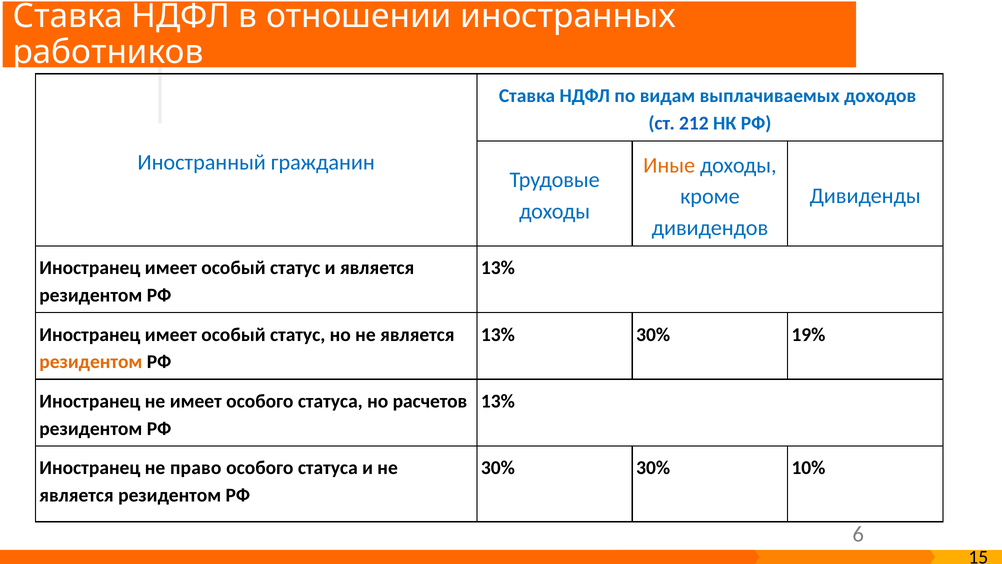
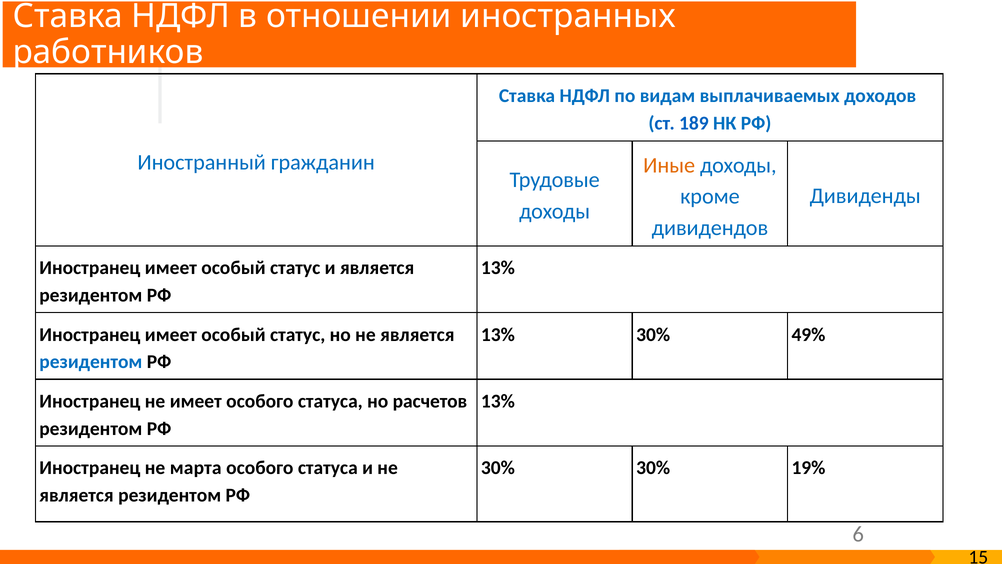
212: 212 -> 189
19%: 19% -> 49%
резидентом at (91, 362) colour: orange -> blue
право: право -> марта
10%: 10% -> 19%
